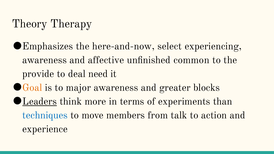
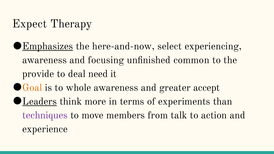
Theory: Theory -> Expect
Emphasizes underline: none -> present
affective: affective -> focusing
major: major -> whole
blocks: blocks -> accept
techniques colour: blue -> purple
